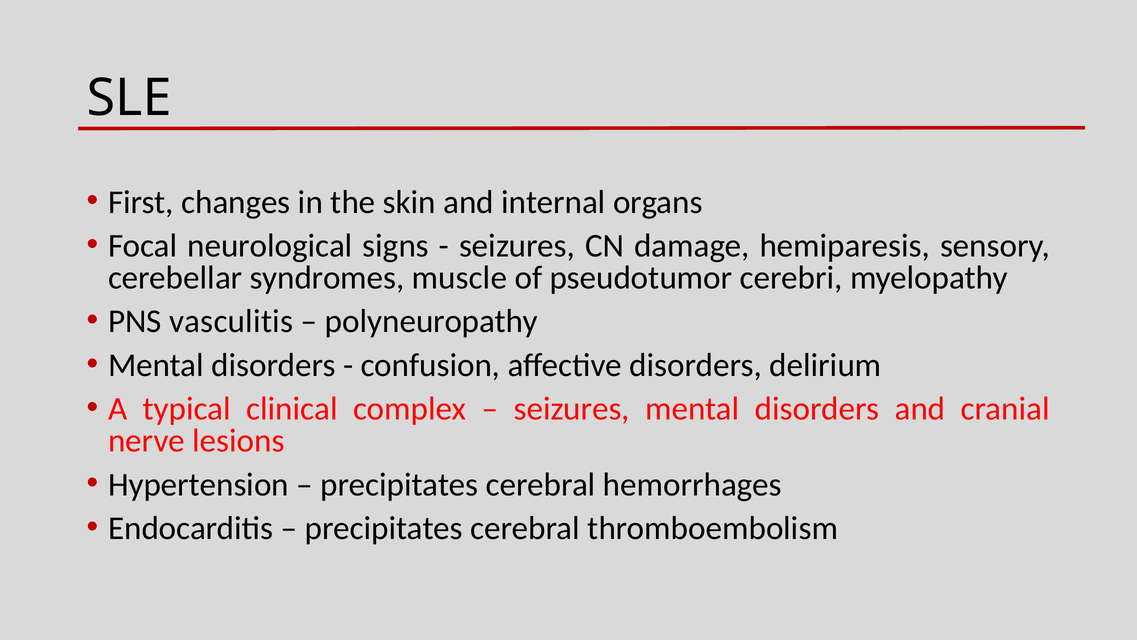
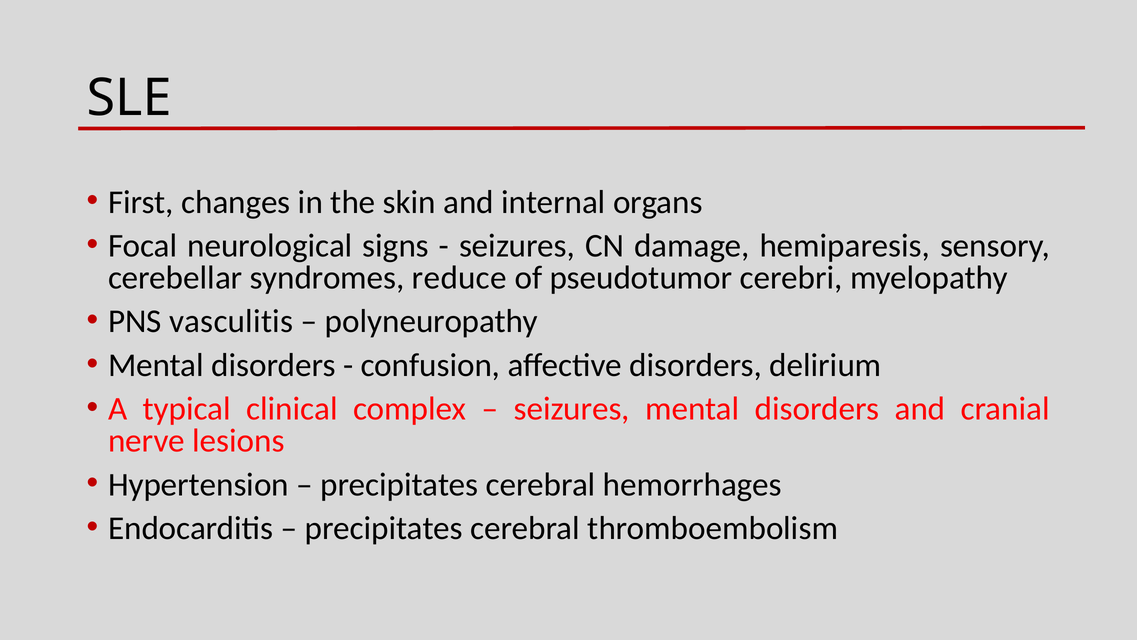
muscle: muscle -> reduce
